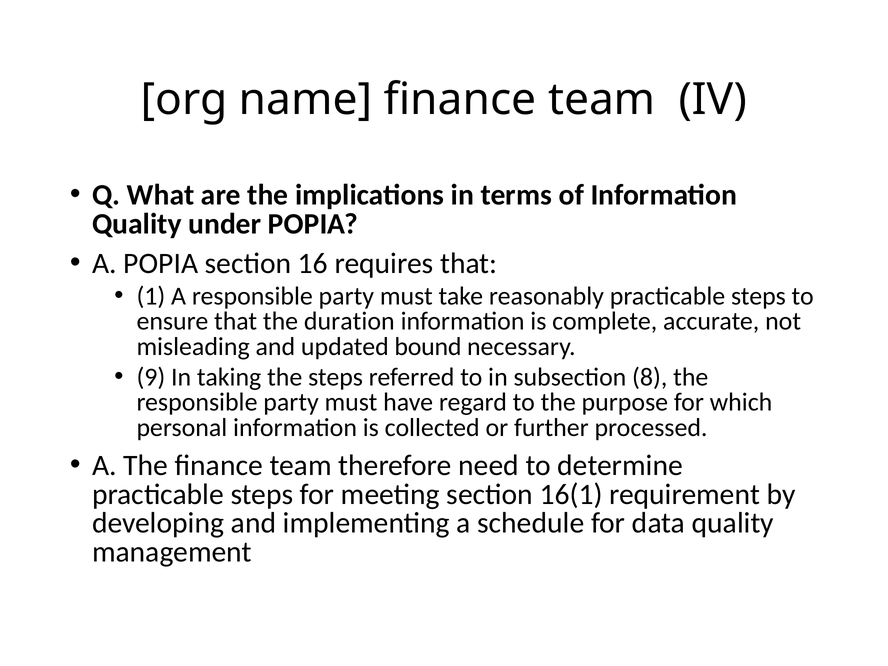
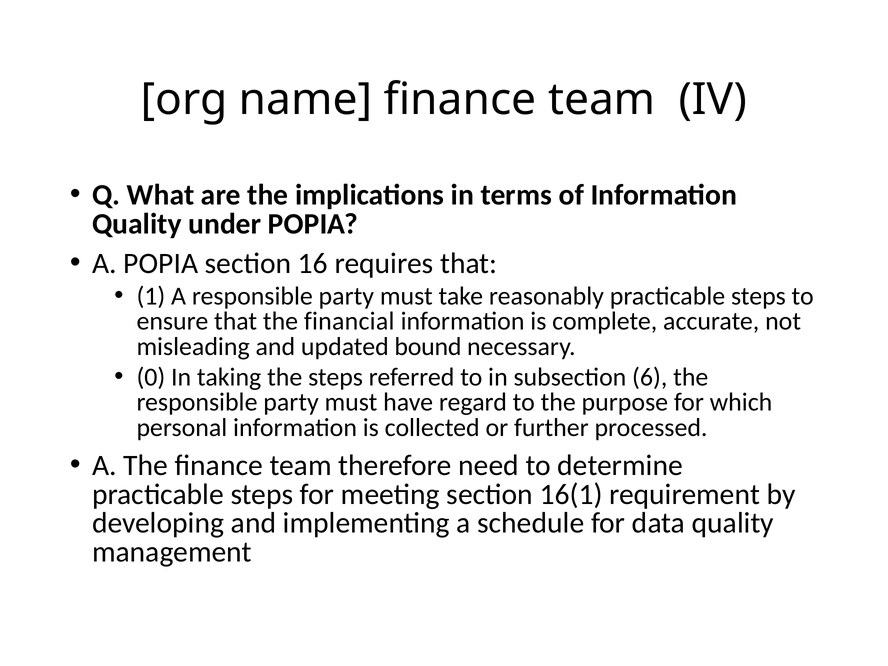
duration: duration -> financial
9: 9 -> 0
8: 8 -> 6
